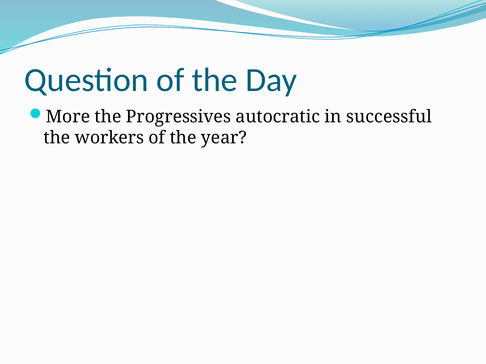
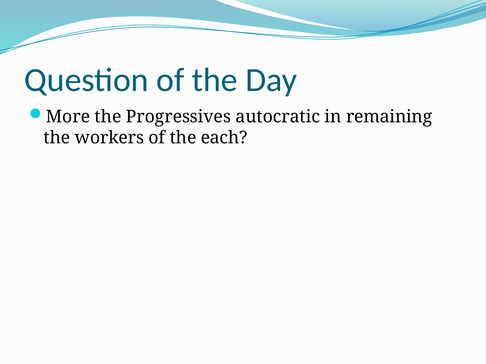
successful: successful -> remaining
year: year -> each
